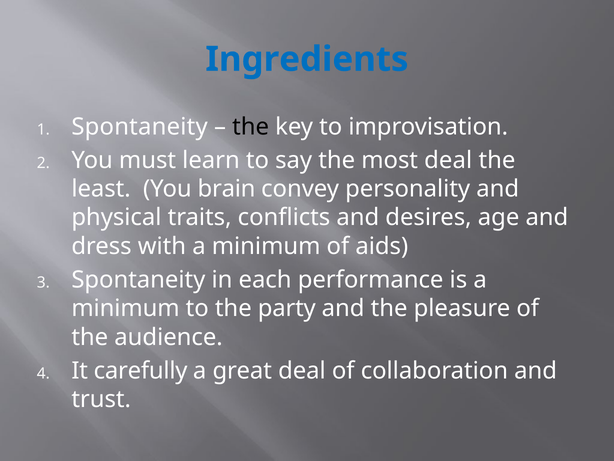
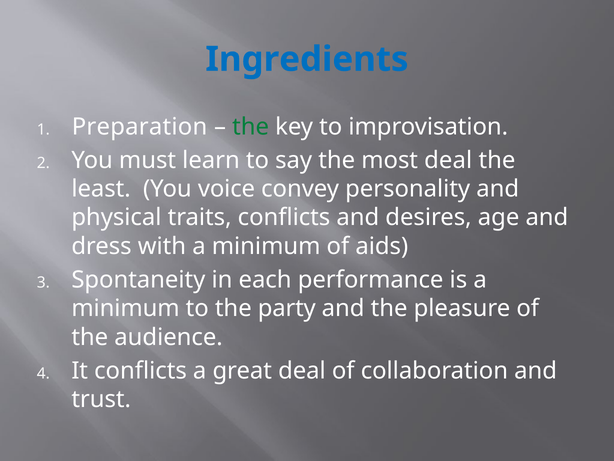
Spontaneity at (140, 127): Spontaneity -> Preparation
the at (251, 127) colour: black -> green
brain: brain -> voice
It carefully: carefully -> conflicts
